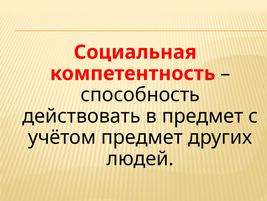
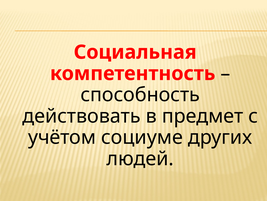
учётом предмет: предмет -> социуме
